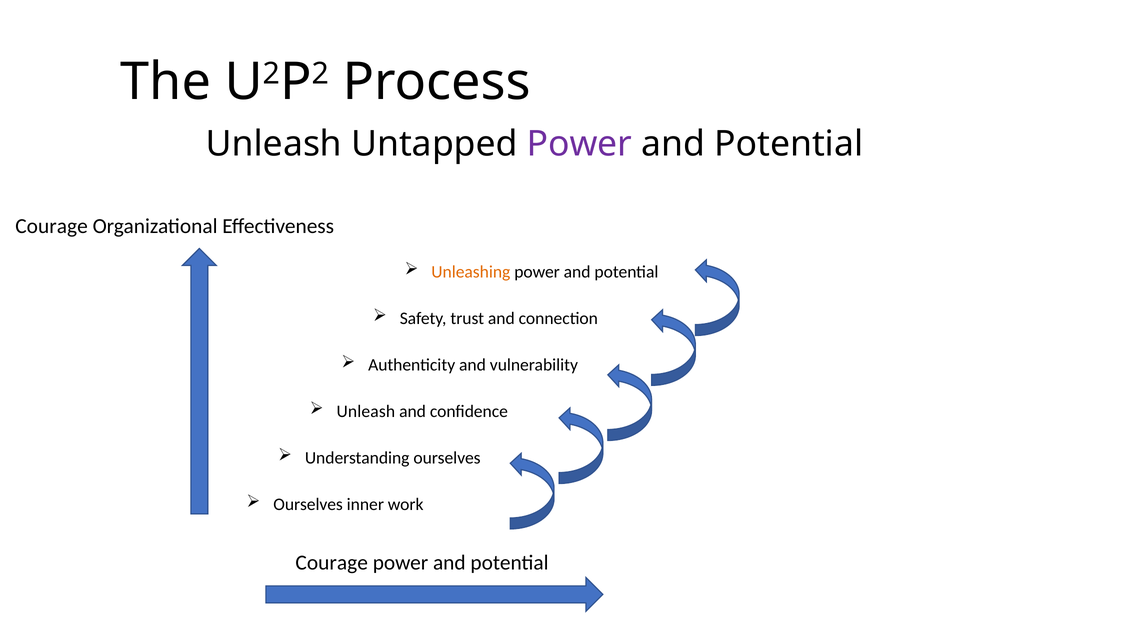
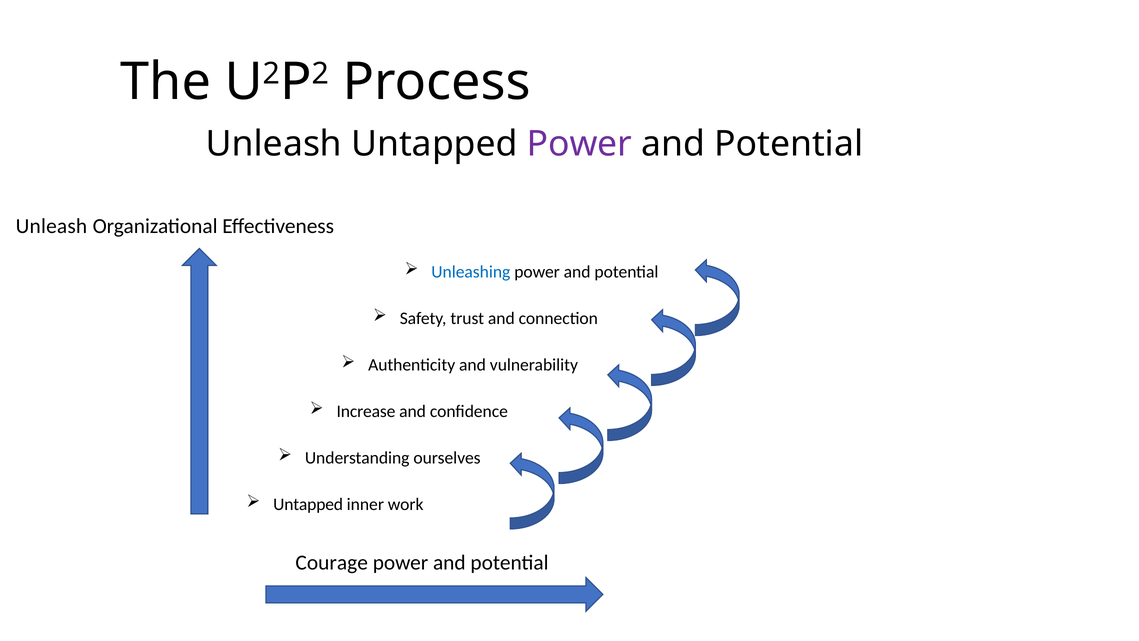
Courage at (52, 226): Courage -> Unleash
Unleashing colour: orange -> blue
Unleash at (366, 411): Unleash -> Increase
Ourselves at (308, 504): Ourselves -> Untapped
